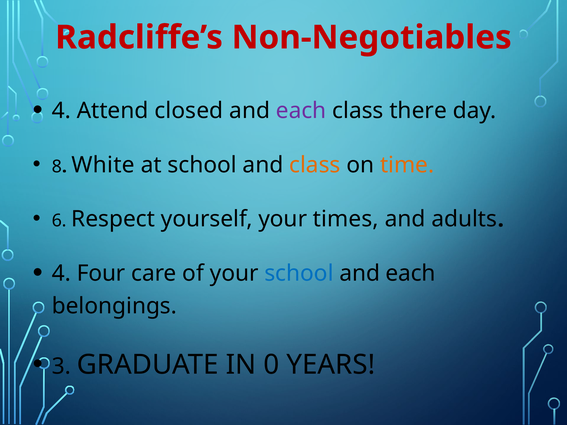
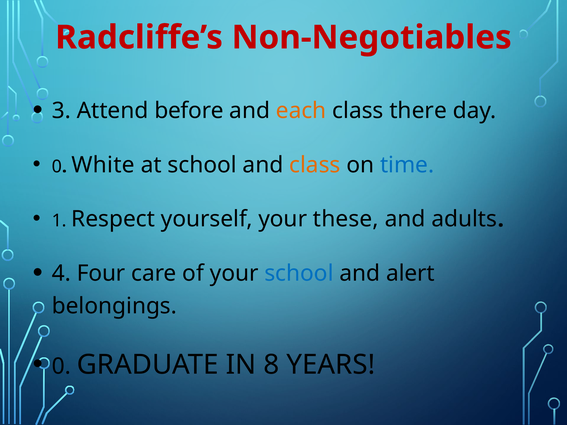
4 at (61, 111): 4 -> 3
closed: closed -> before
each at (301, 111) colour: purple -> orange
8 at (57, 167): 8 -> 0
time colour: orange -> blue
6: 6 -> 1
times: times -> these
each at (410, 274): each -> alert
3 at (61, 367): 3 -> 0
0: 0 -> 8
